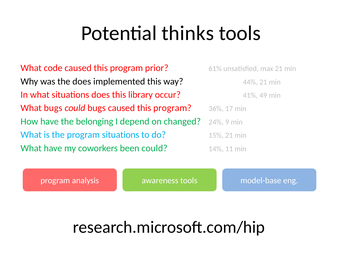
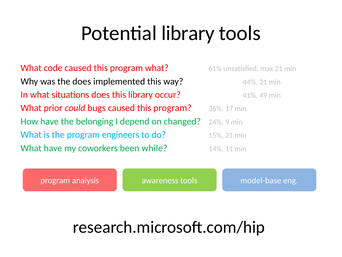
Potential thinks: thinks -> library
program prior: prior -> what
What bugs: bugs -> prior
program situations: situations -> engineers
been could: could -> while
